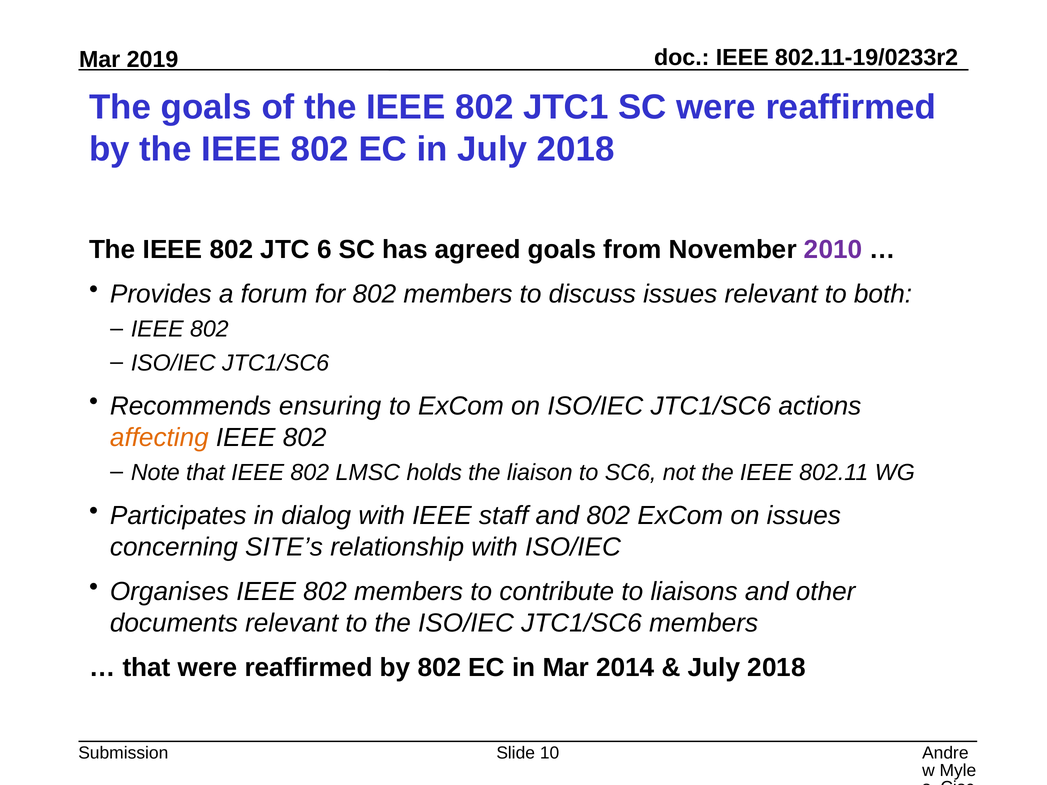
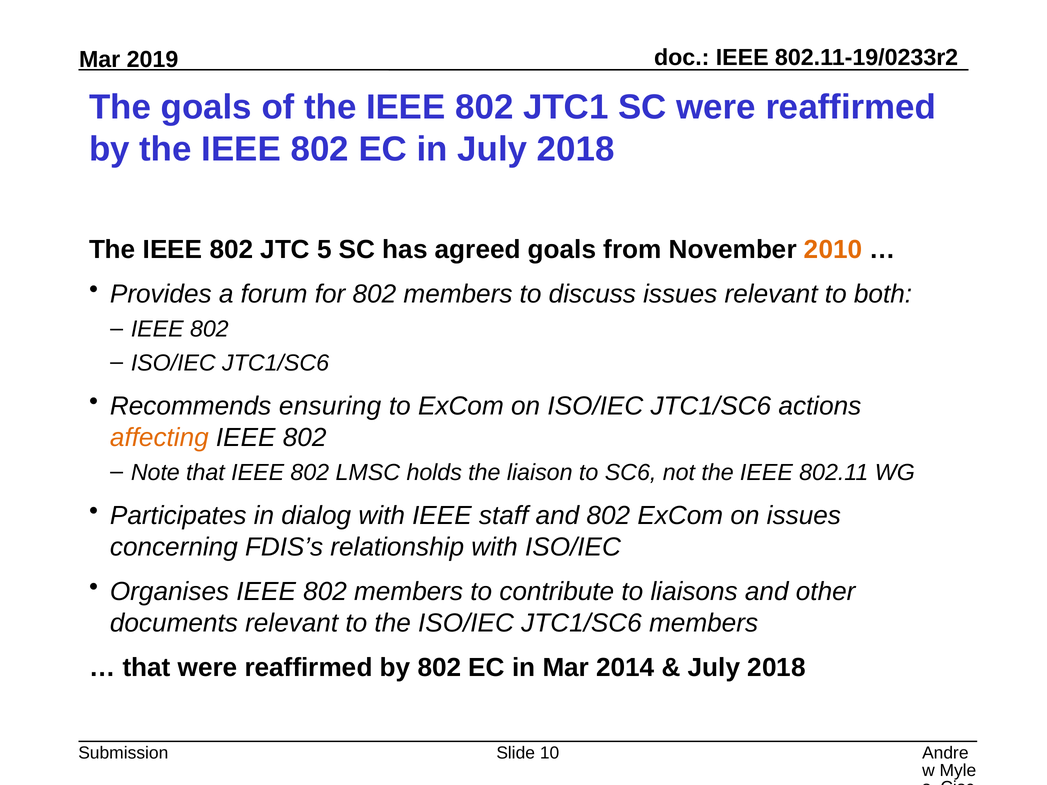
6: 6 -> 5
2010 colour: purple -> orange
SITE’s: SITE’s -> FDIS’s
